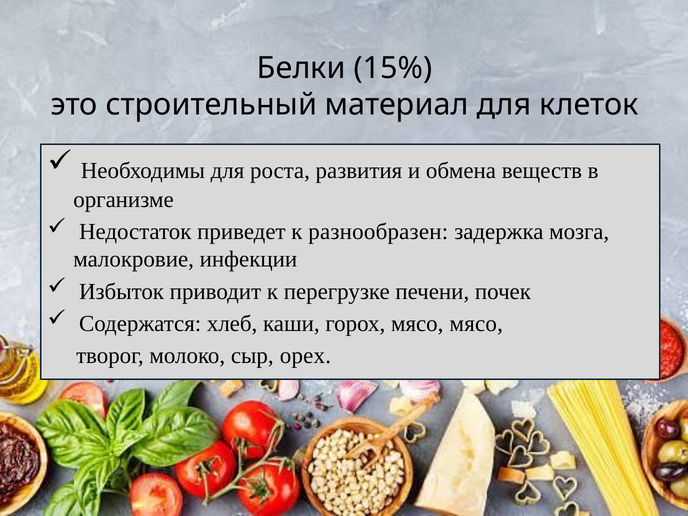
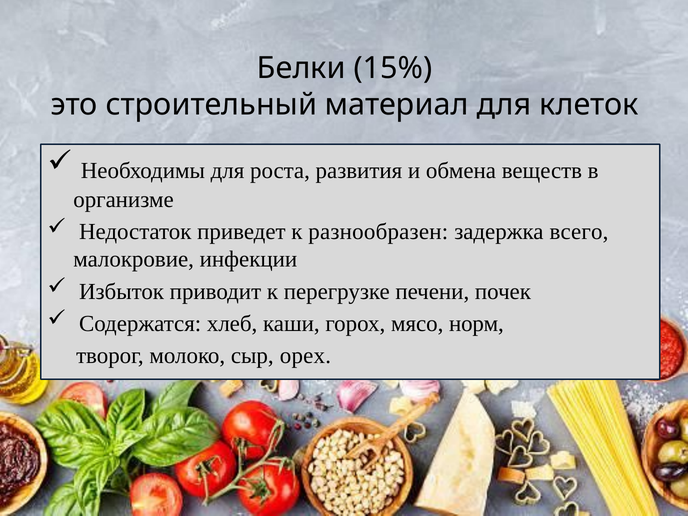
мозга: мозга -> всего
мясо мясо: мясо -> норм
